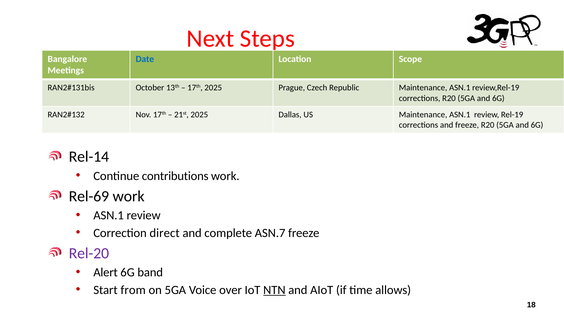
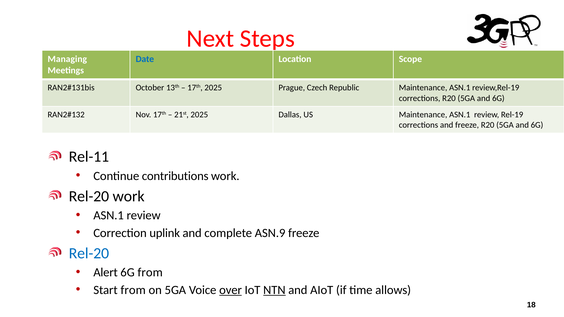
Bangalore: Bangalore -> Managing
Rel-14: Rel-14 -> Rel-11
Rel-69 at (89, 196): Rel-69 -> Rel-20
direct: direct -> uplink
ASN.7: ASN.7 -> ASN.9
Rel-20 at (89, 253) colour: purple -> blue
6G band: band -> from
over underline: none -> present
